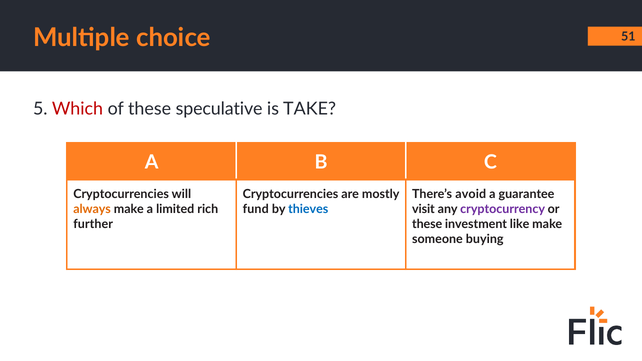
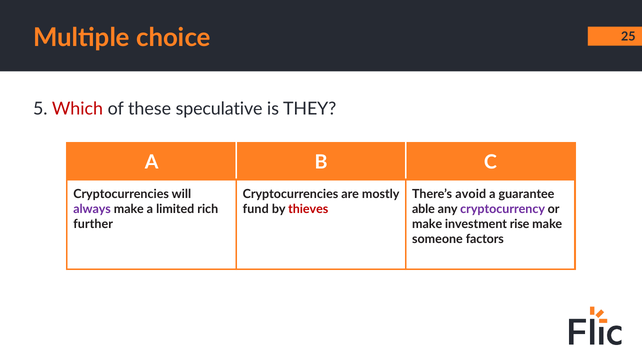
51: 51 -> 25
TAKE: TAKE -> THEY
always colour: orange -> purple
thieves colour: blue -> red
visit: visit -> able
these at (427, 224): these -> make
like: like -> rise
buying: buying -> factors
